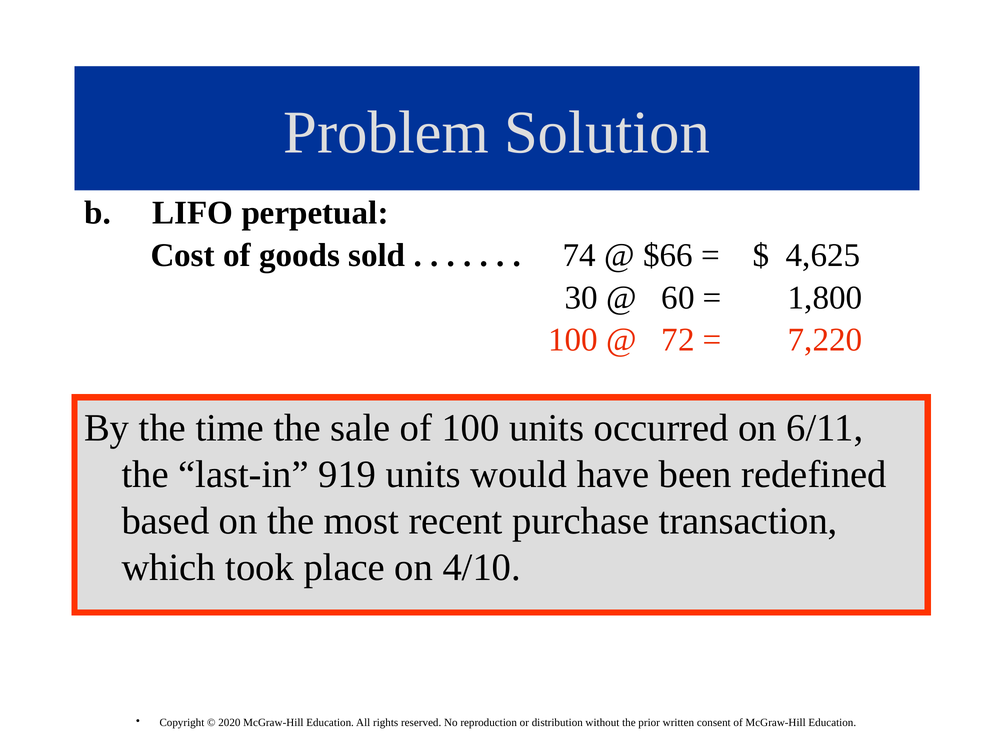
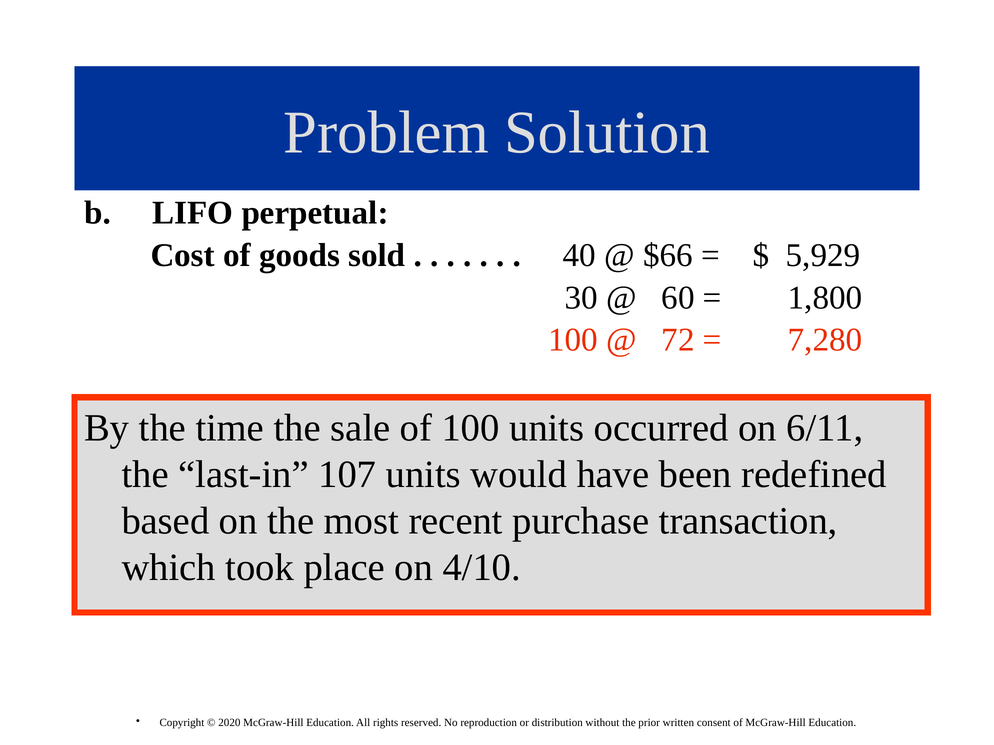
74: 74 -> 40
4,625: 4,625 -> 5,929
7,220: 7,220 -> 7,280
919: 919 -> 107
